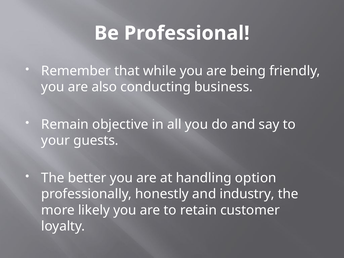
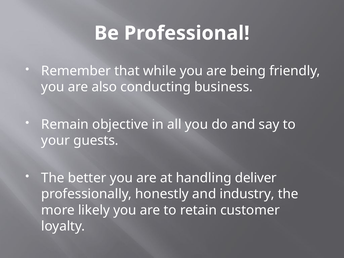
option: option -> deliver
